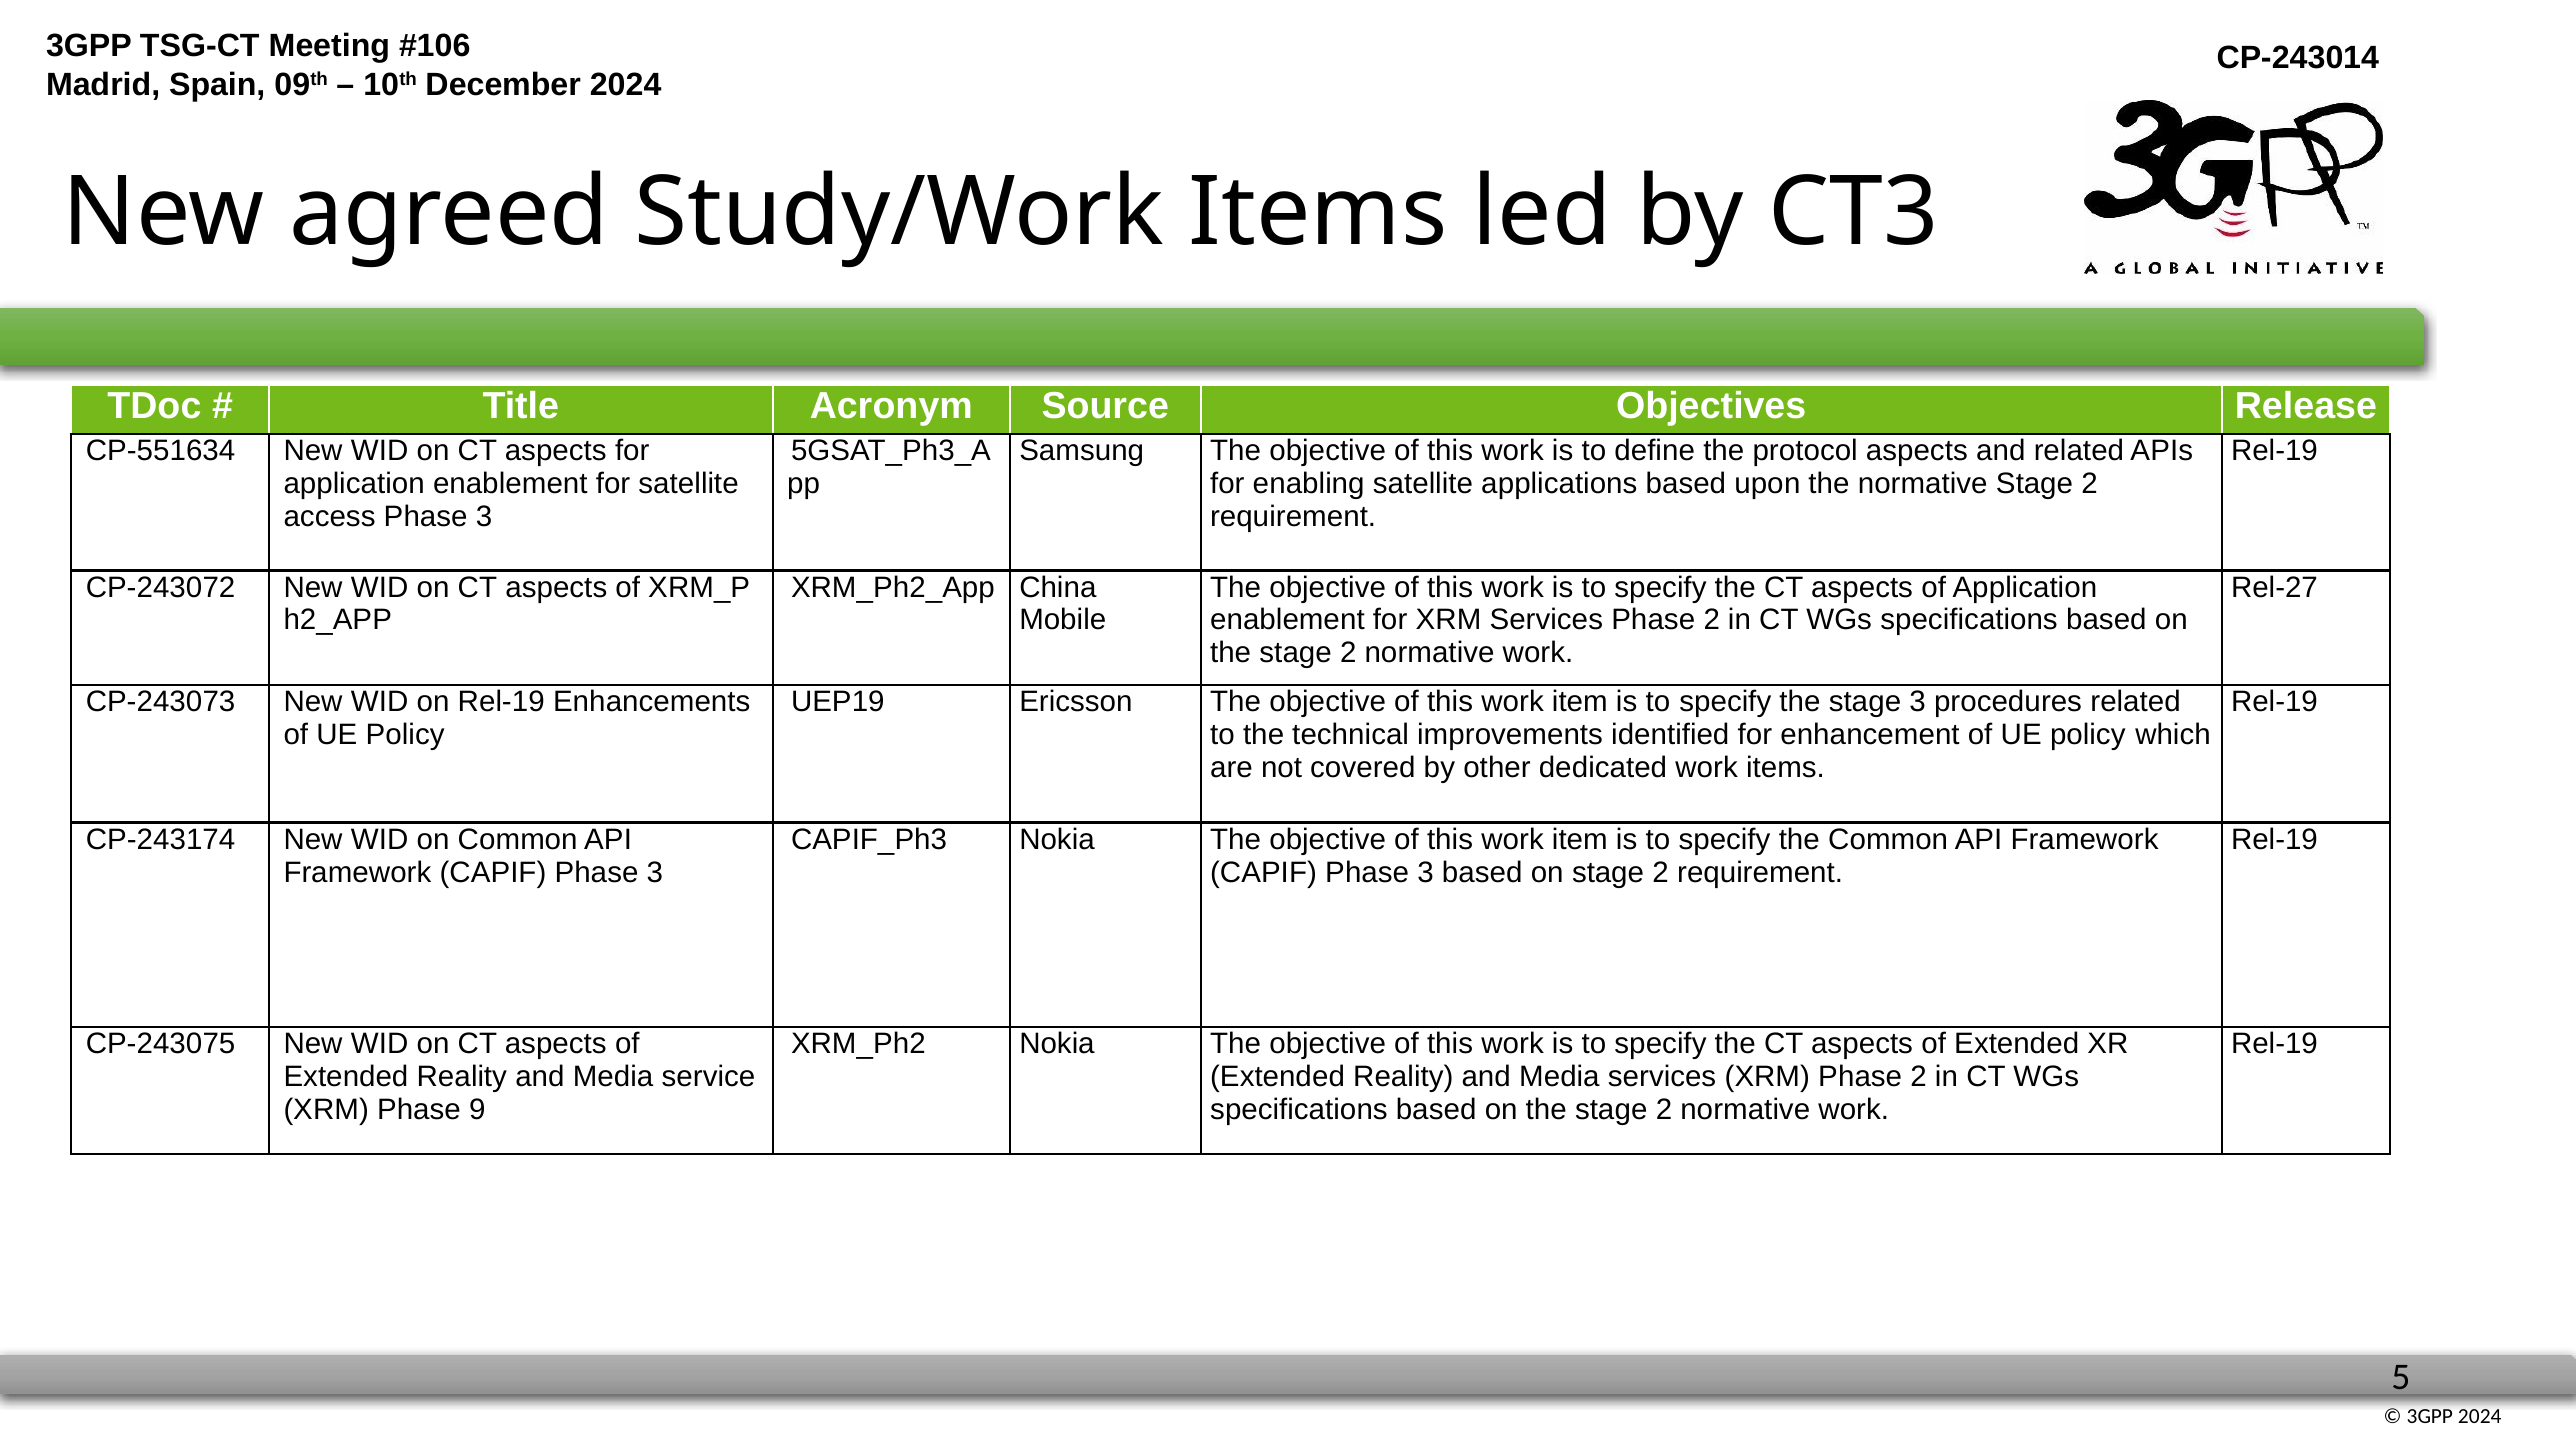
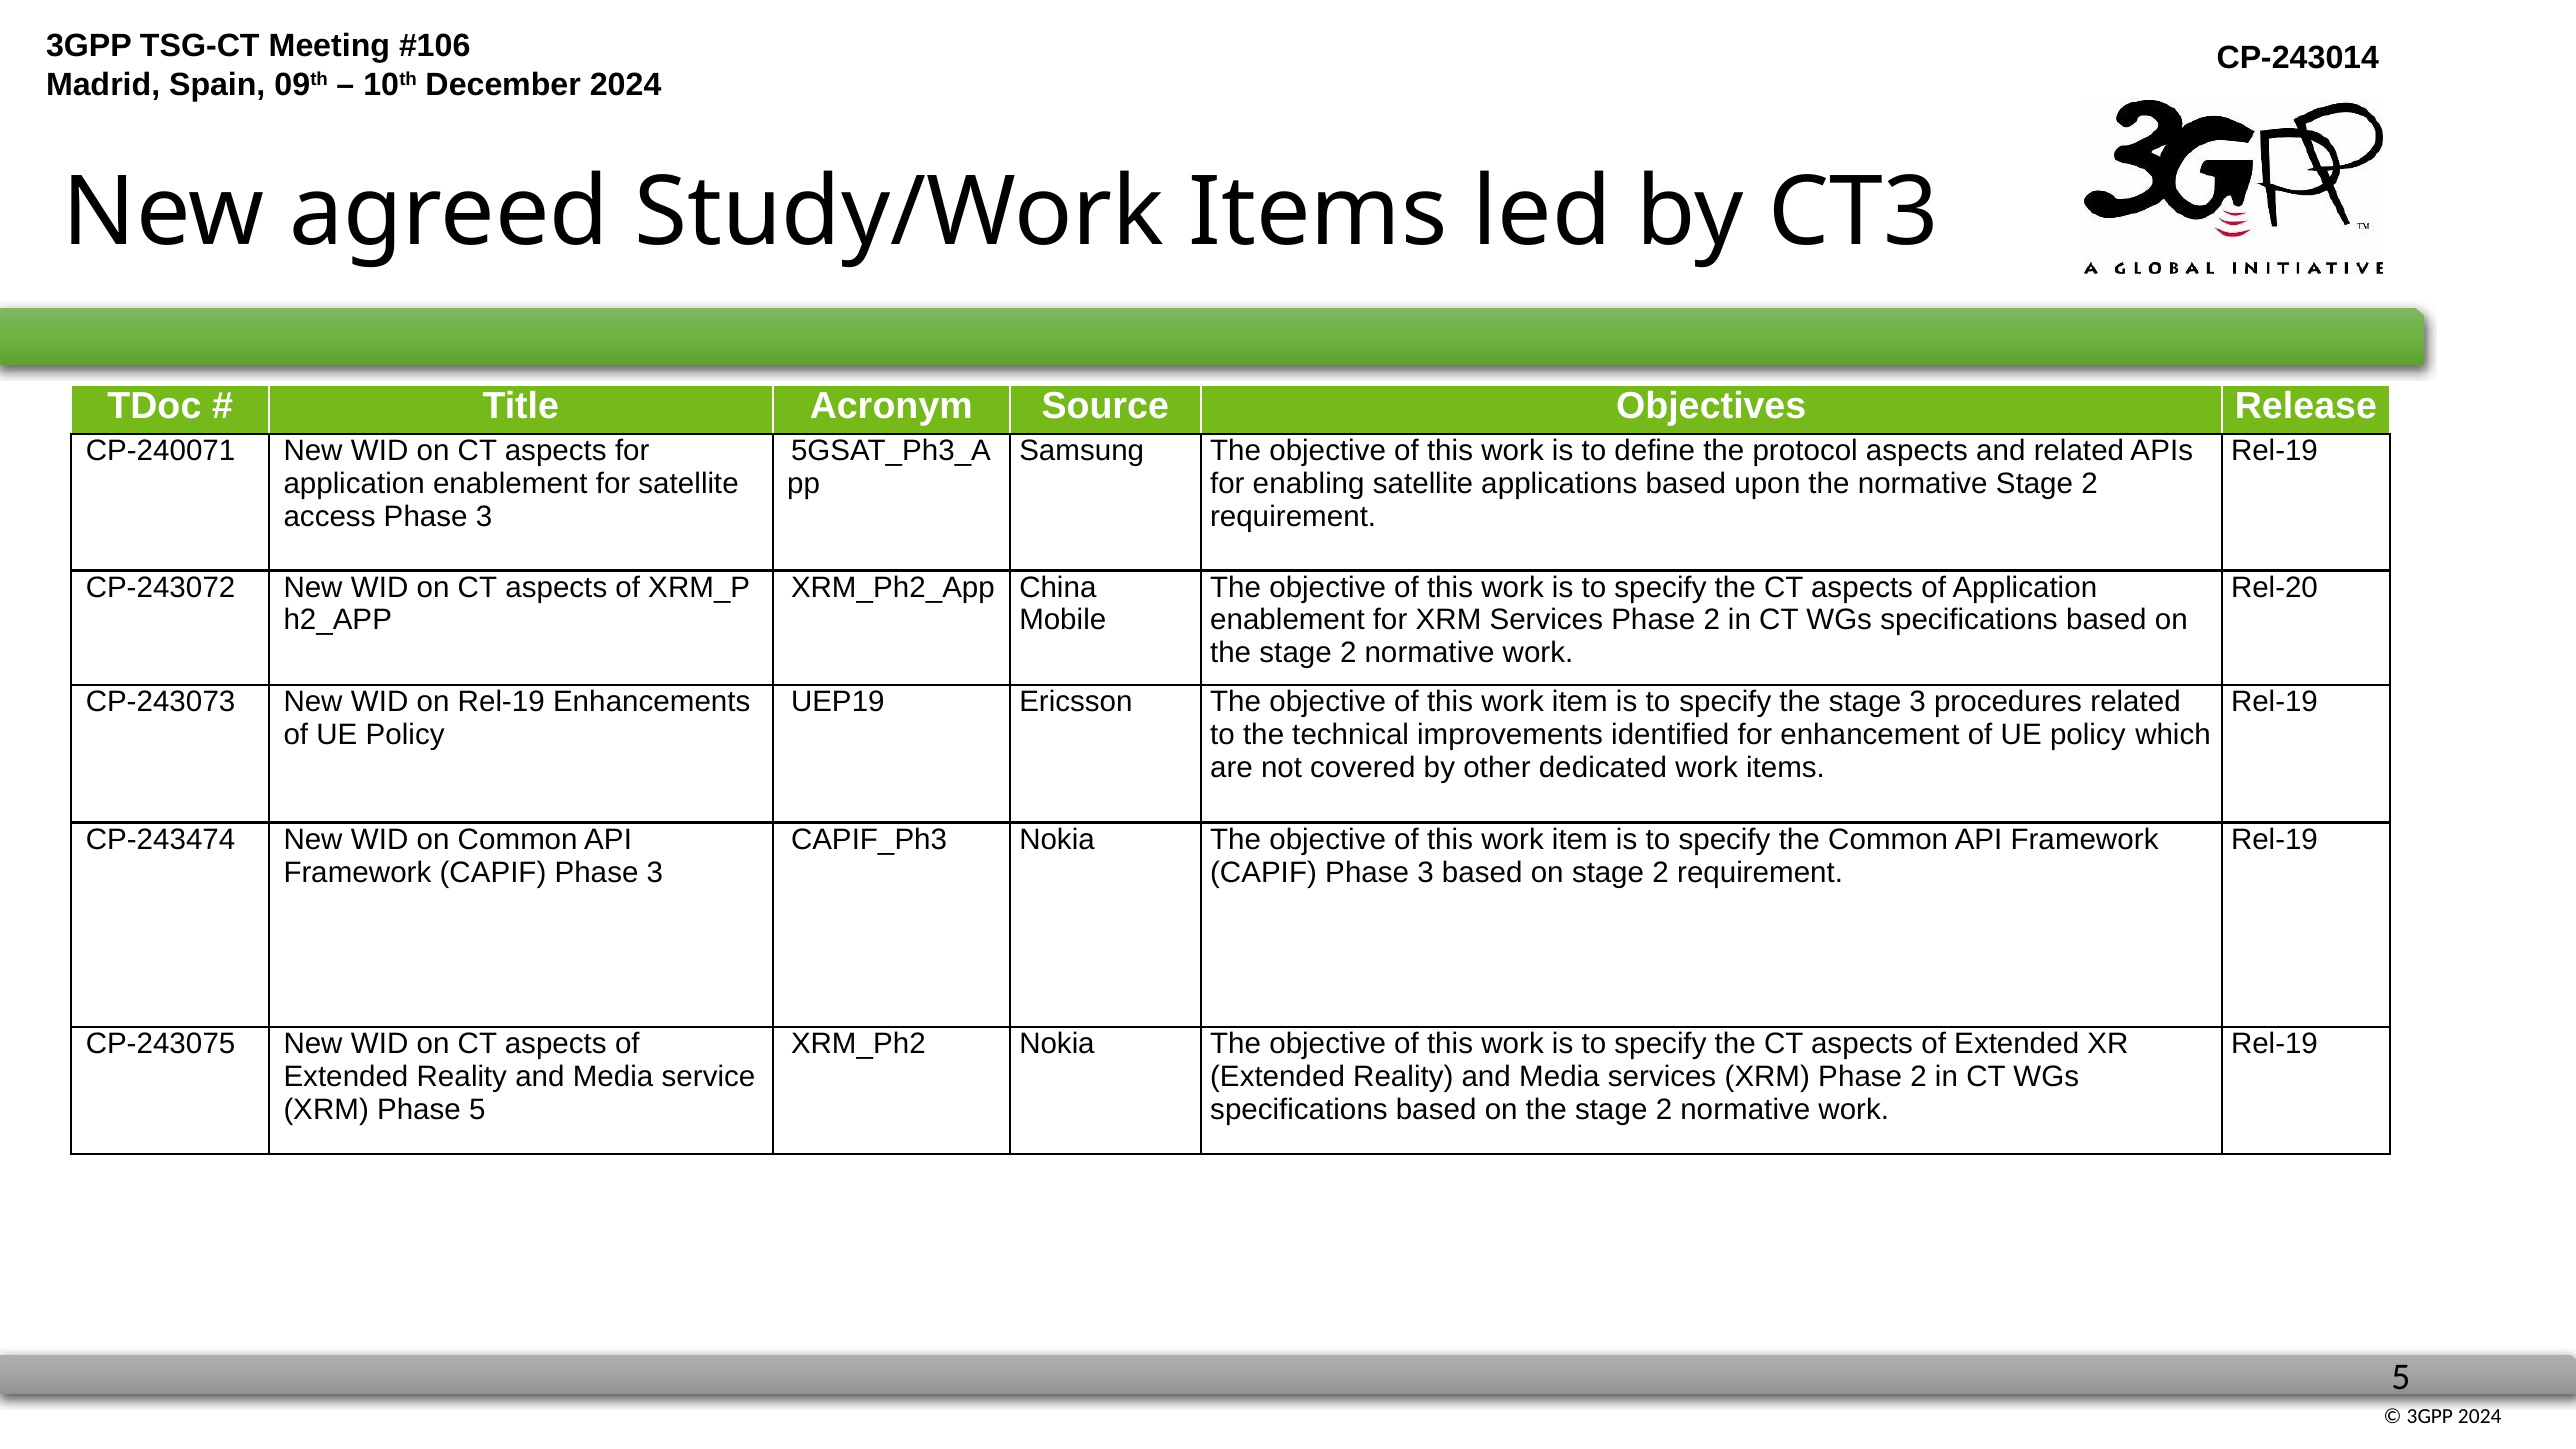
CP-551634: CP-551634 -> CP-240071
Rel-27: Rel-27 -> Rel-20
CP-243174: CP-243174 -> CP-243474
Phase 9: 9 -> 5
